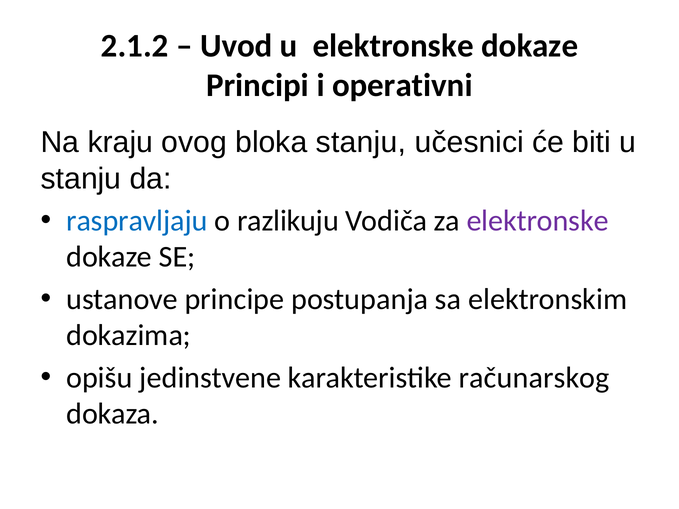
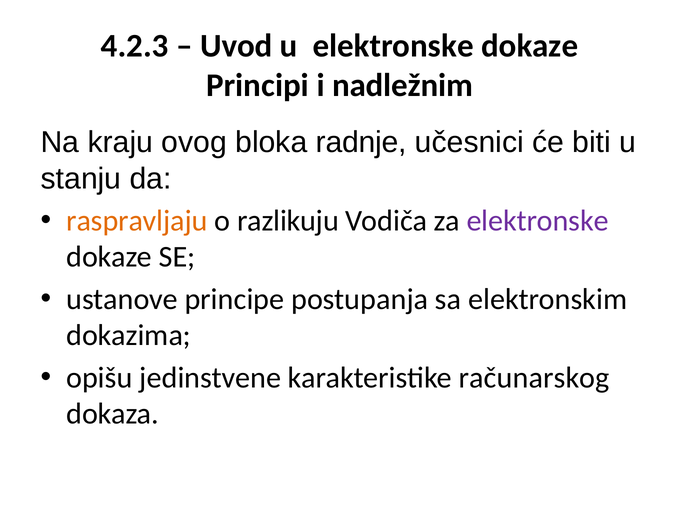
2.1.2: 2.1.2 -> 4.2.3
operativni: operativni -> nadležnim
bloka stanju: stanju -> radnje
raspravljaju colour: blue -> orange
